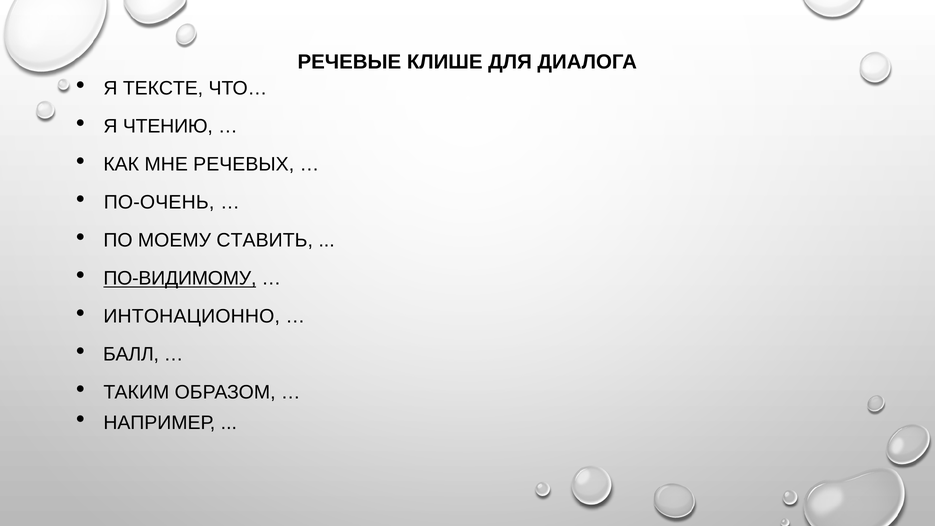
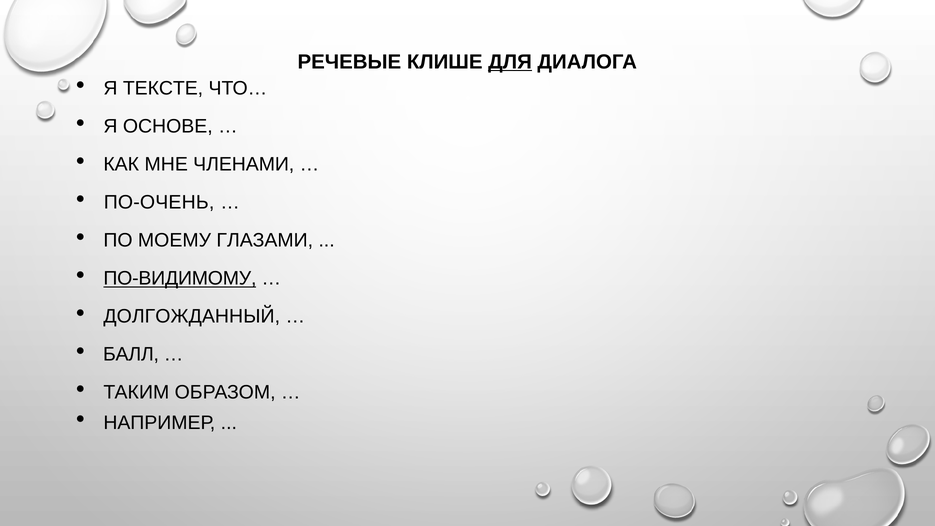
ДЛЯ underline: none -> present
ЧТЕНИЮ: ЧТЕНИЮ -> ОСНОВЕ
РЕЧЕВЫХ: РЕЧЕВЫХ -> ЧЛЕНАМИ
СТАВИТЬ: СТАВИТЬ -> ГЛАЗАМИ
ИНТОНАЦИОННО: ИНТОНАЦИОННО -> ДОЛГОЖДАННЫЙ
